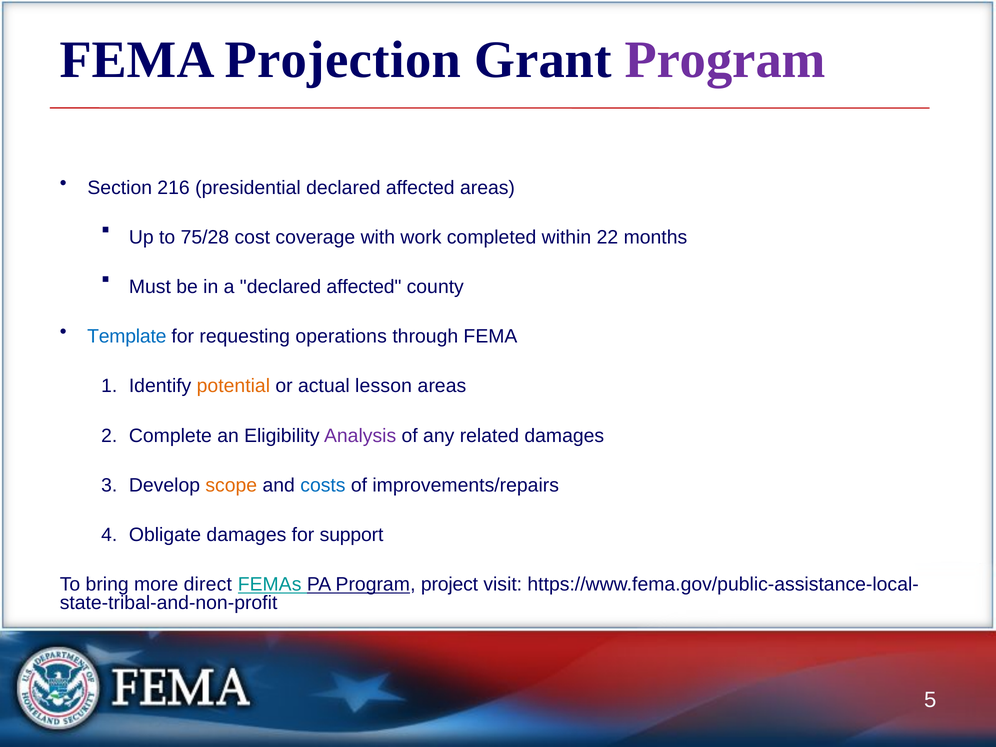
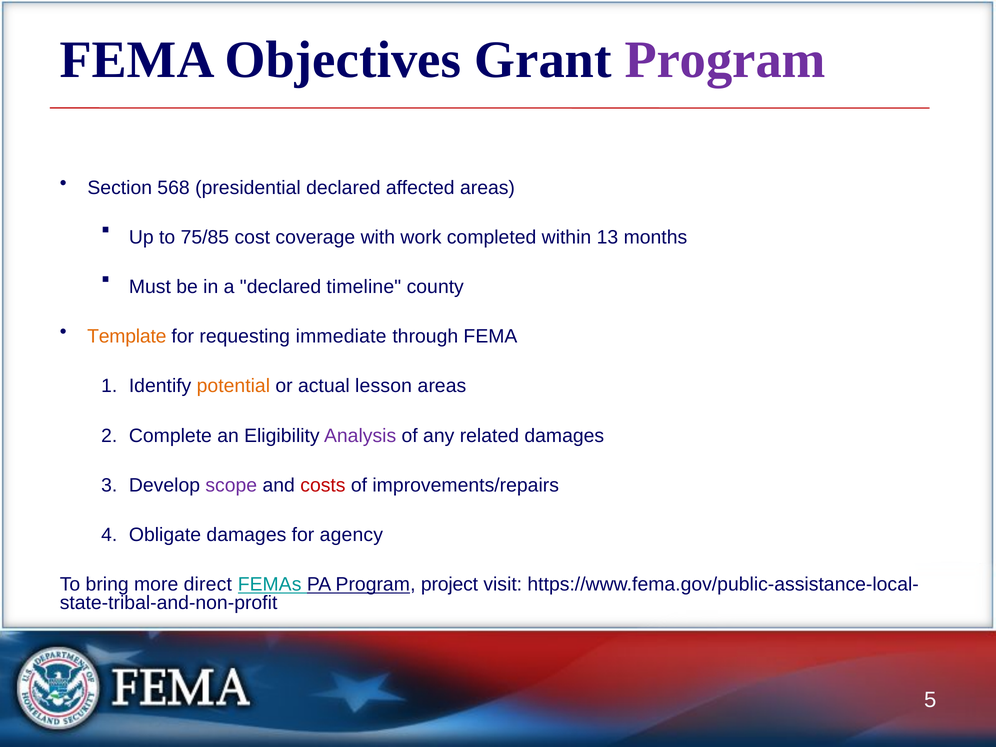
Projection: Projection -> Objectives
216: 216 -> 568
75/28: 75/28 -> 75/85
22: 22 -> 13
a declared affected: affected -> timeline
Template colour: blue -> orange
operations: operations -> immediate
scope colour: orange -> purple
costs colour: blue -> red
support: support -> agency
